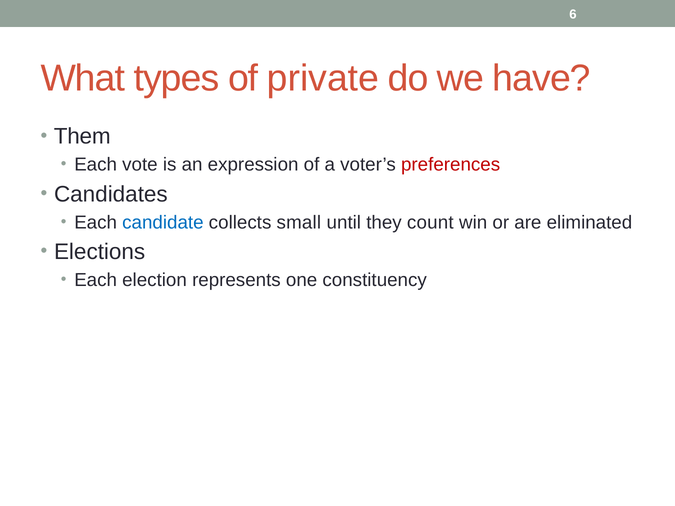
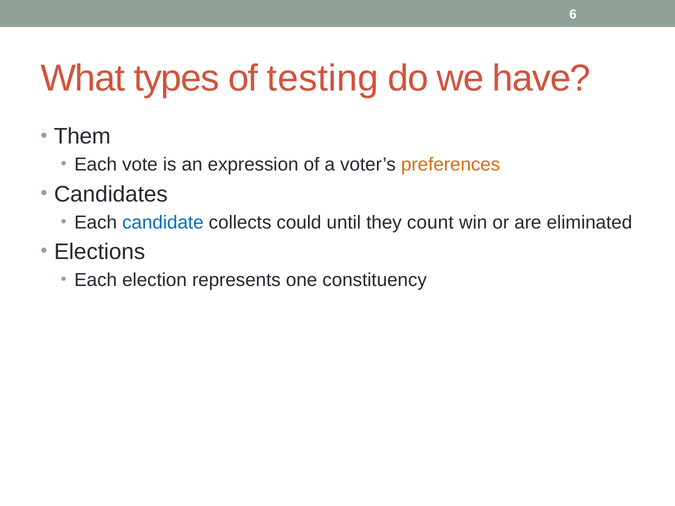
private: private -> testing
preferences colour: red -> orange
small: small -> could
